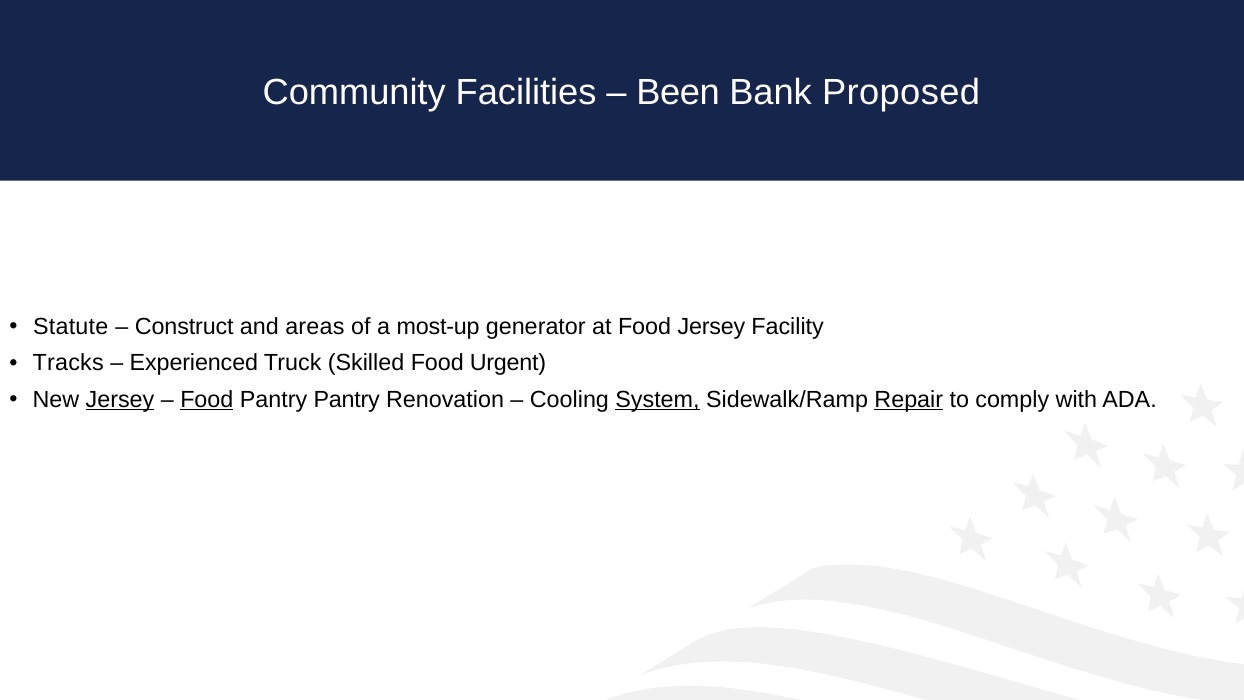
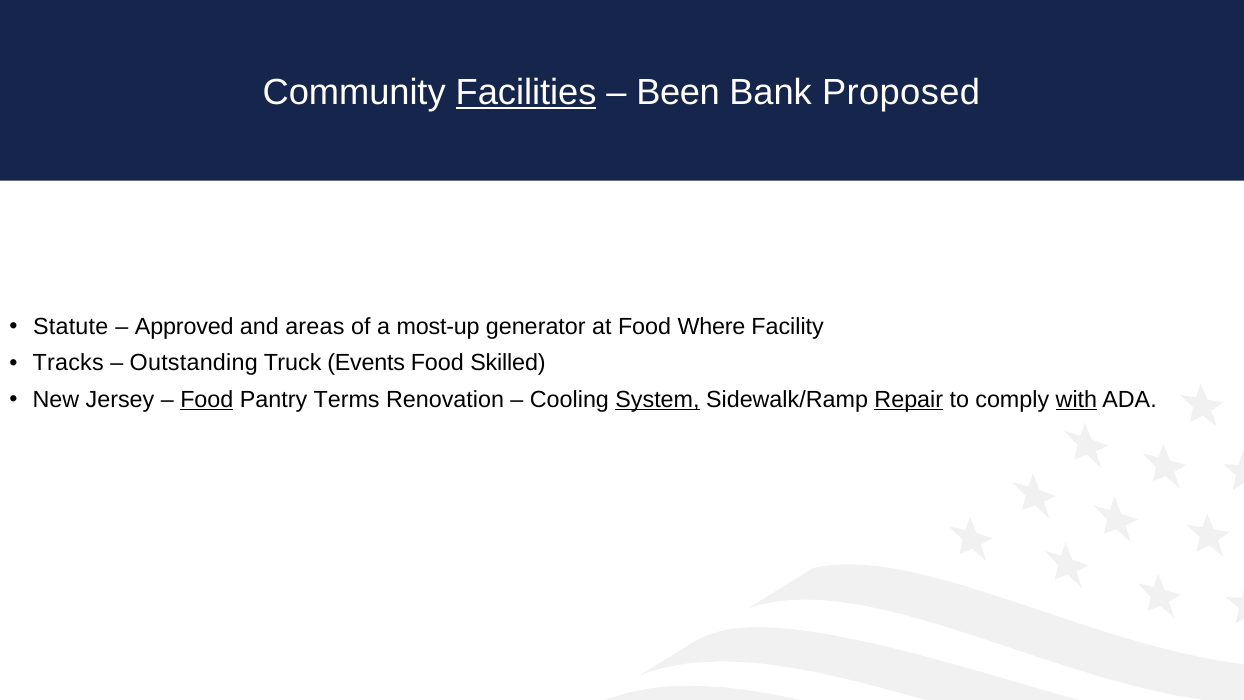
Facilities underline: none -> present
Construct: Construct -> Approved
Food Jersey: Jersey -> Where
Experienced: Experienced -> Outstanding
Skilled: Skilled -> Events
Urgent: Urgent -> Skilled
Jersey at (120, 399) underline: present -> none
Pantry Pantry: Pantry -> Terms
with underline: none -> present
